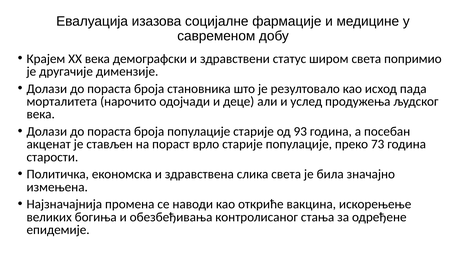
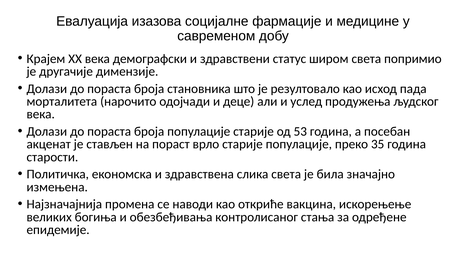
93: 93 -> 53
73: 73 -> 35
